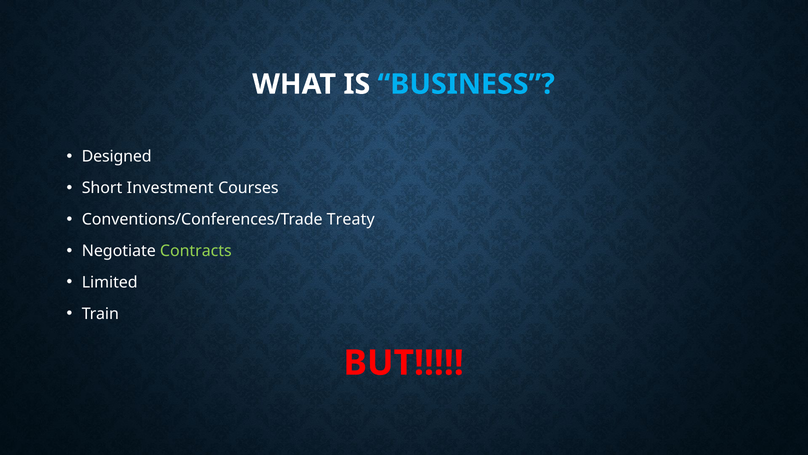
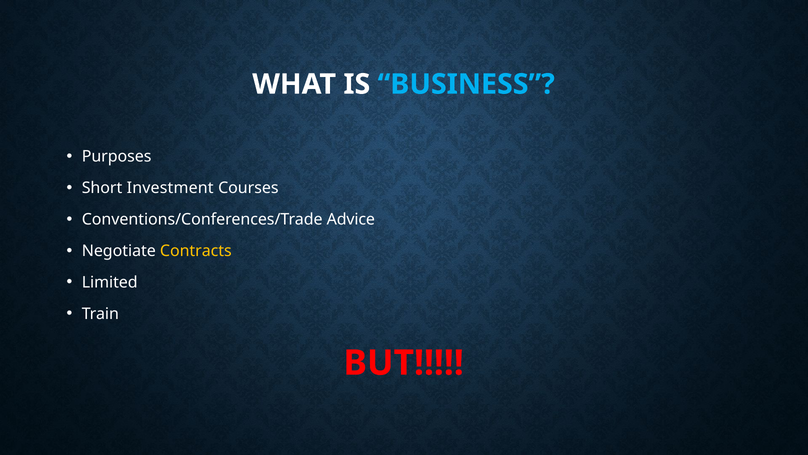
Designed: Designed -> Purposes
Treaty: Treaty -> Advice
Contracts colour: light green -> yellow
